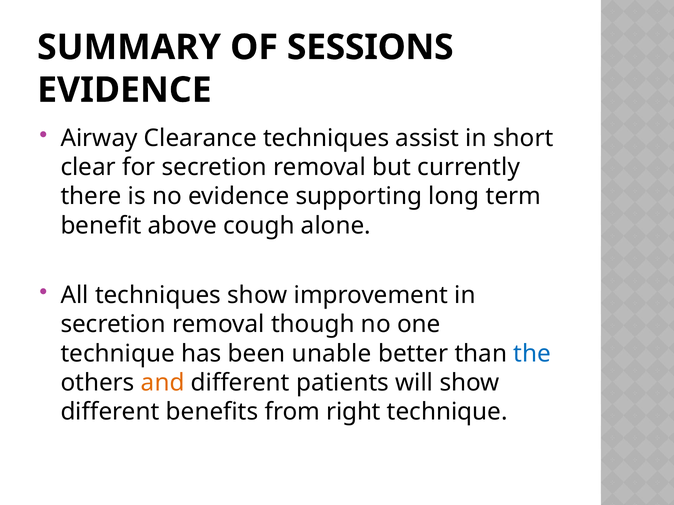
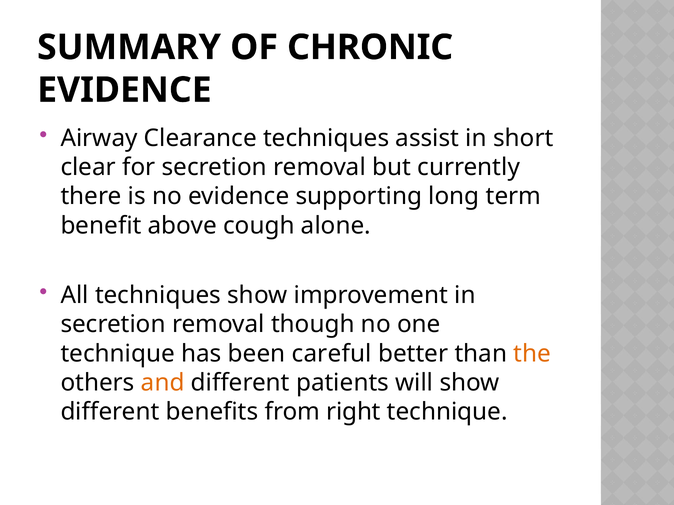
SESSIONS: SESSIONS -> CHRONIC
unable: unable -> careful
the colour: blue -> orange
